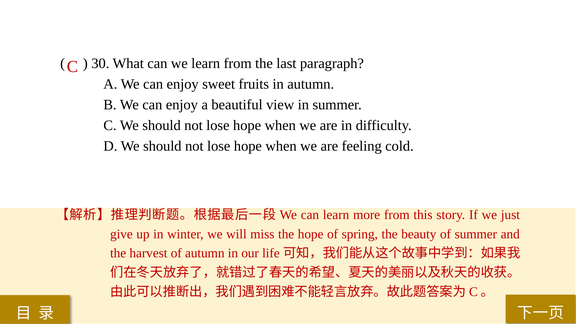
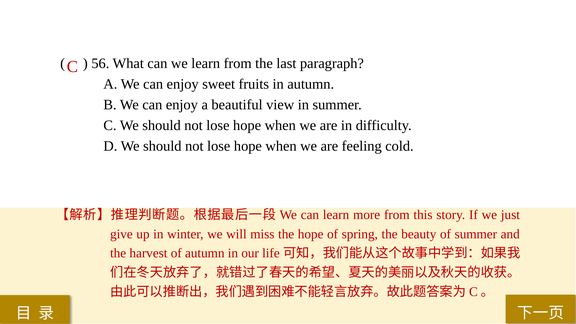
30: 30 -> 56
